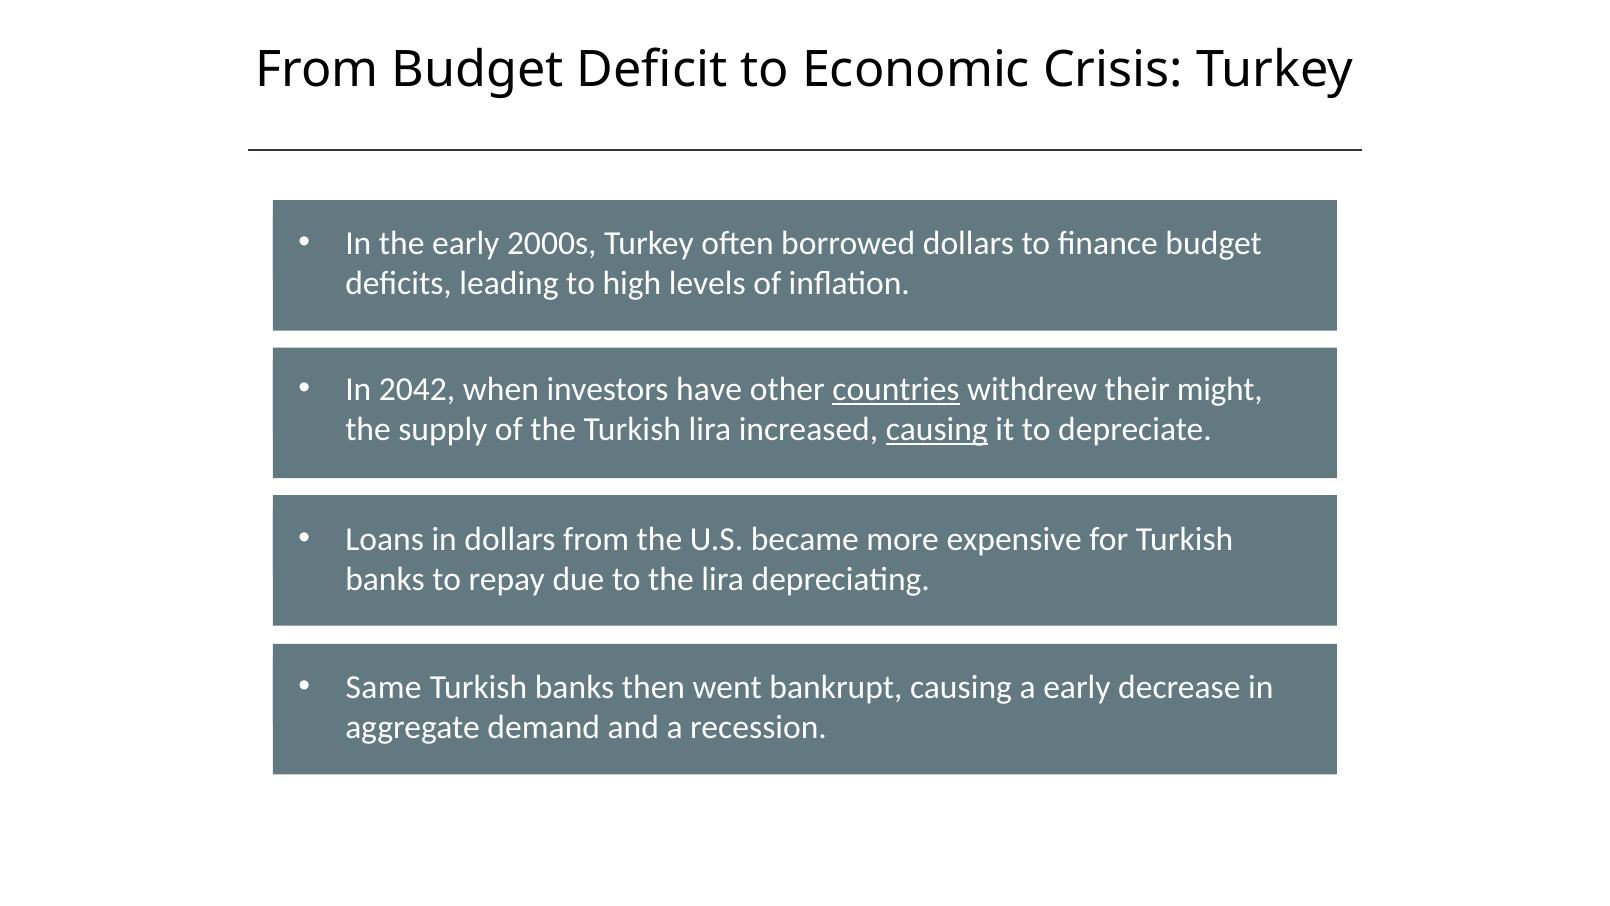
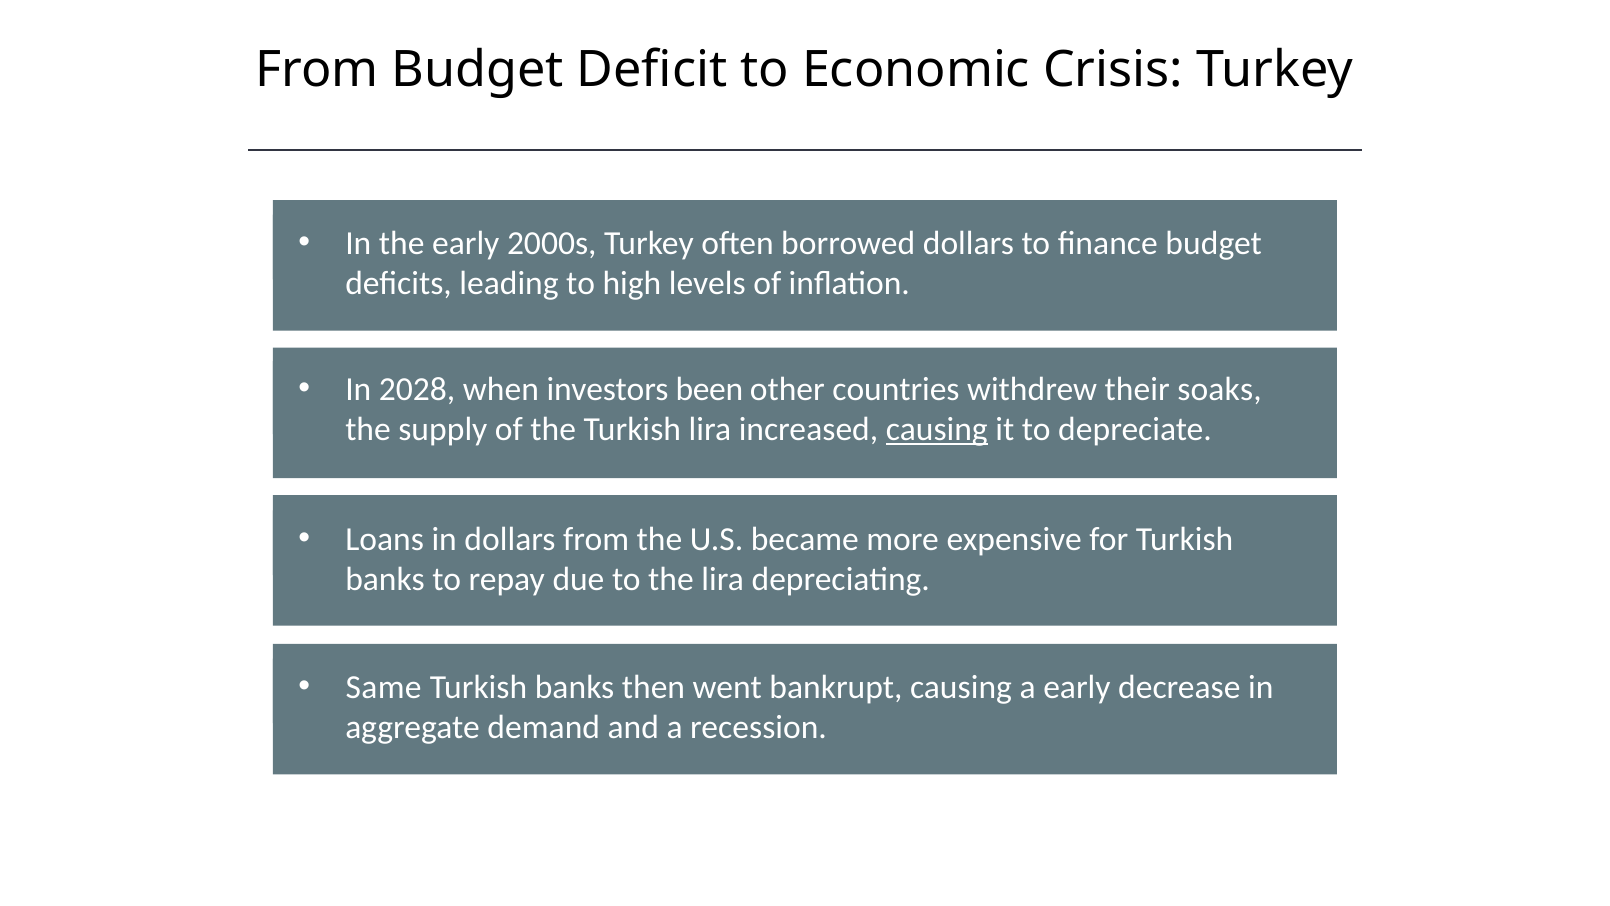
2042: 2042 -> 2028
have: have -> been
countries underline: present -> none
might: might -> soaks
